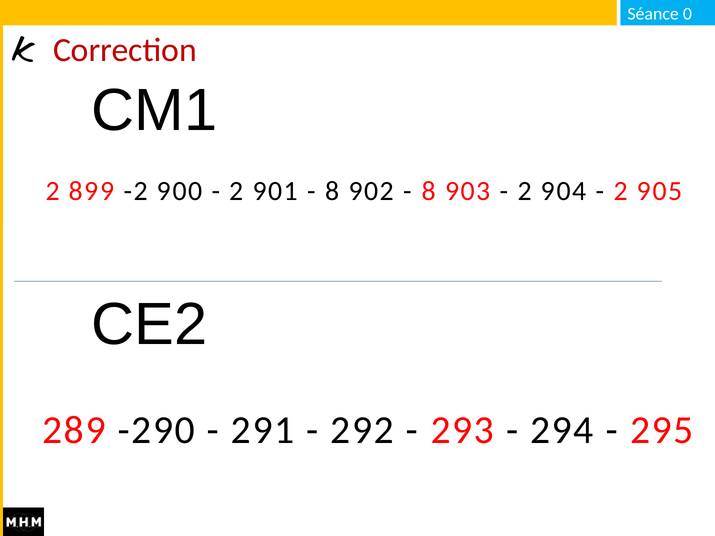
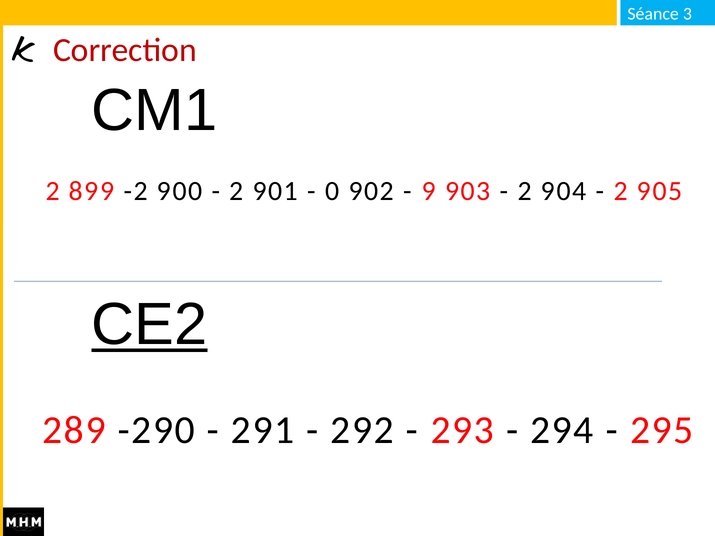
0: 0 -> 3
8 at (332, 191): 8 -> 0
8 at (429, 191): 8 -> 9
CE2 underline: none -> present
